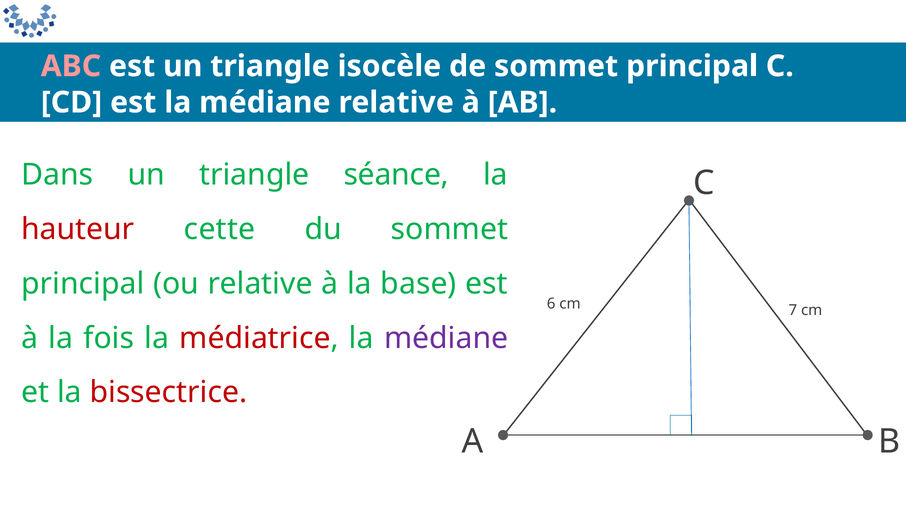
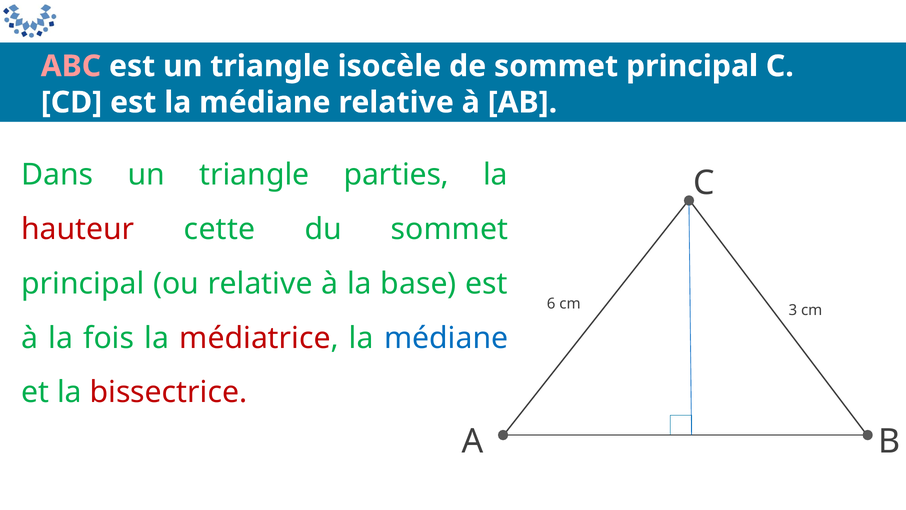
séance: séance -> parties
7: 7 -> 3
médiane at (446, 338) colour: purple -> blue
